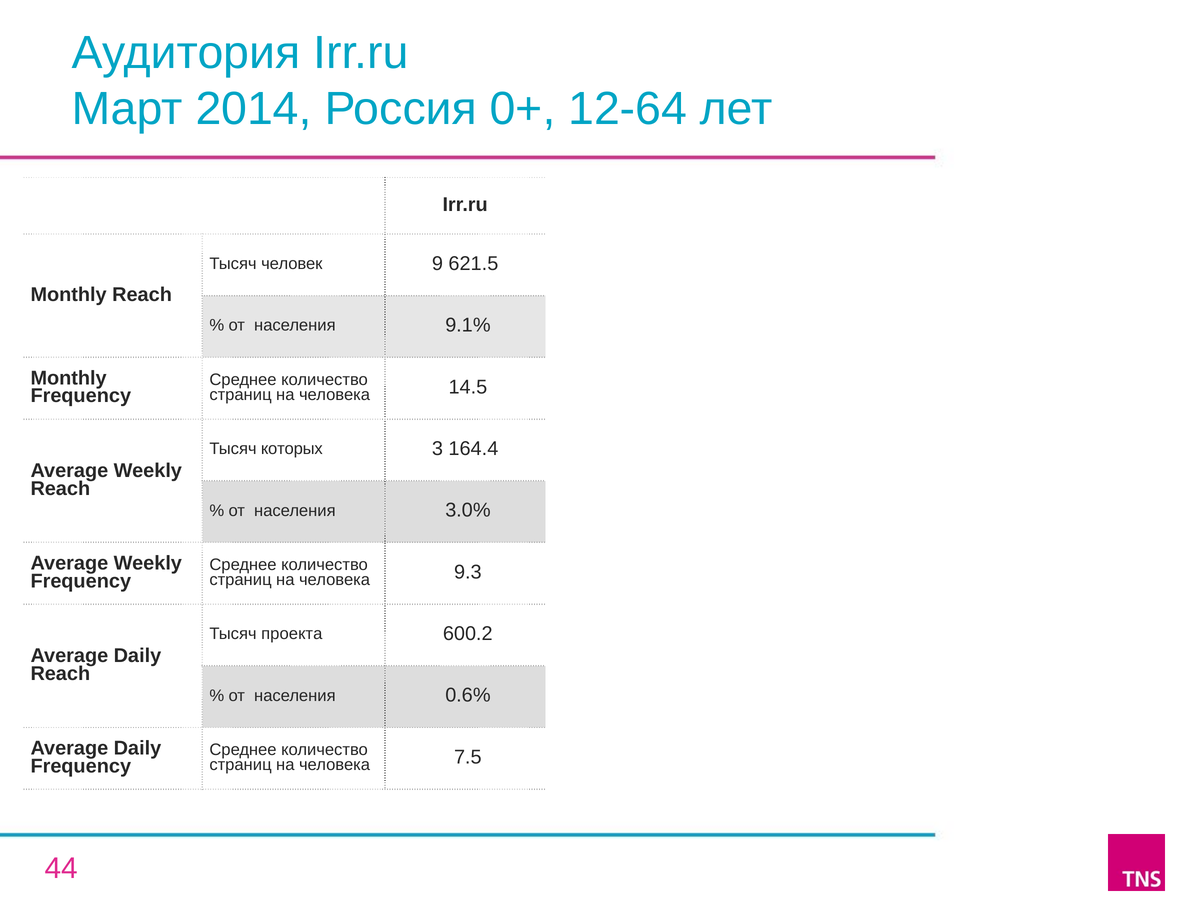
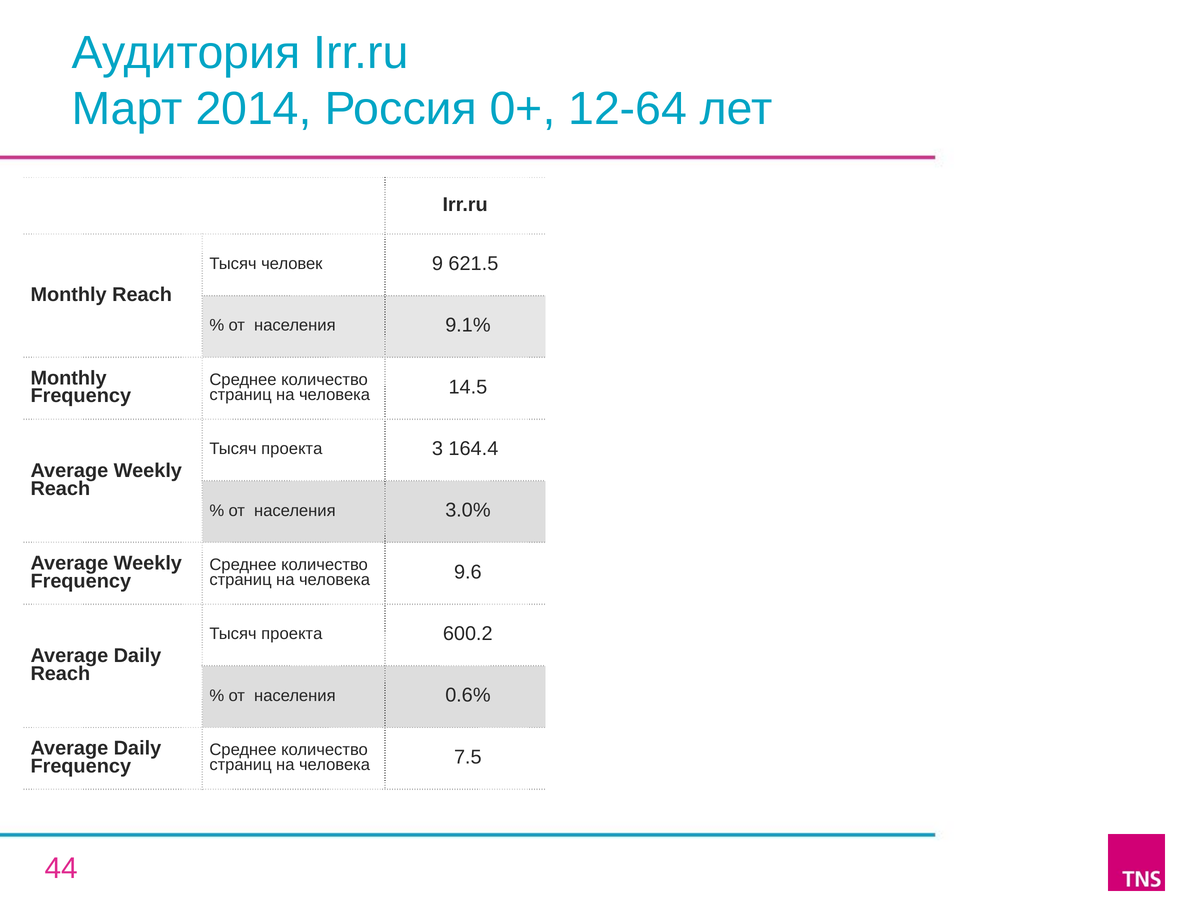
которых at (292, 449): которых -> проекта
9.3: 9.3 -> 9.6
